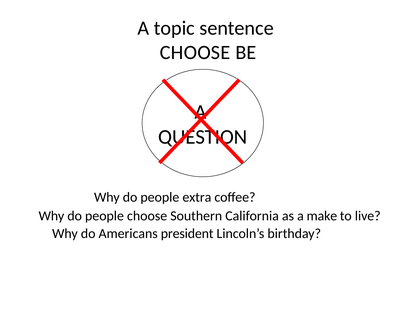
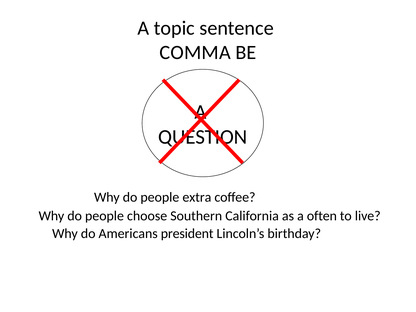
CHOOSE at (195, 52): CHOOSE -> COMMA
make: make -> often
